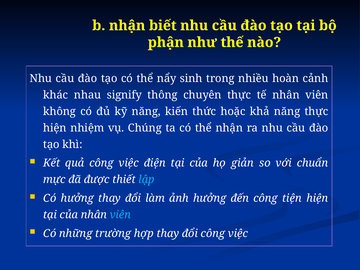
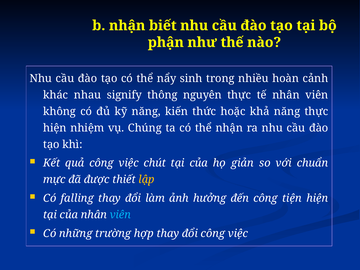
chuyên: chuyên -> nguyên
điện: điện -> chút
lập colour: light blue -> yellow
Có hưởng: hưởng -> falling
